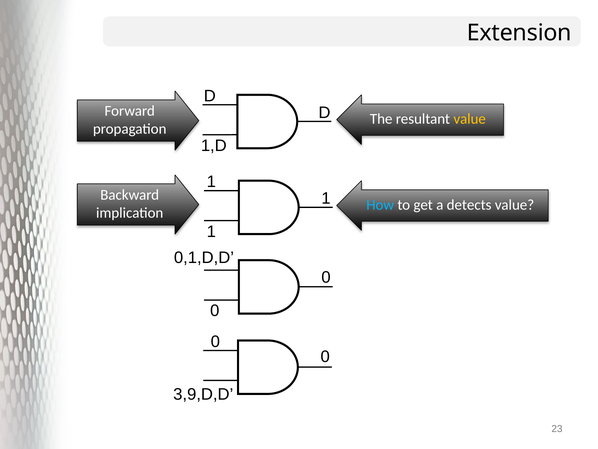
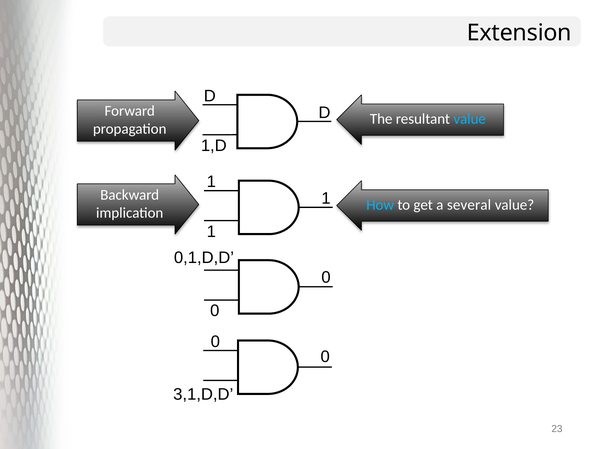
value at (470, 119) colour: yellow -> light blue
detects: detects -> several
3,9,D,D: 3,9,D,D -> 3,1,D,D
